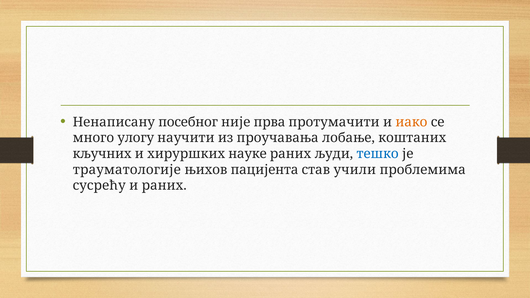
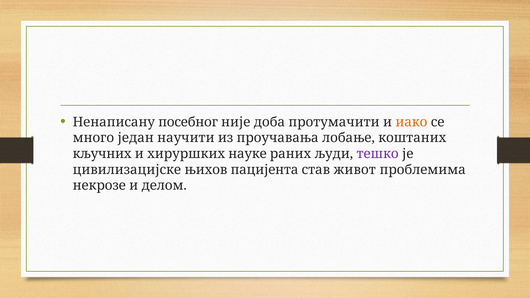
прва: прва -> доба
улогу: улогу -> један
тешко colour: blue -> purple
трауматологије: трауматологије -> цивилизацијске
учили: учили -> живот
сусрећу: сусрећу -> некрозе
и раних: раних -> делом
